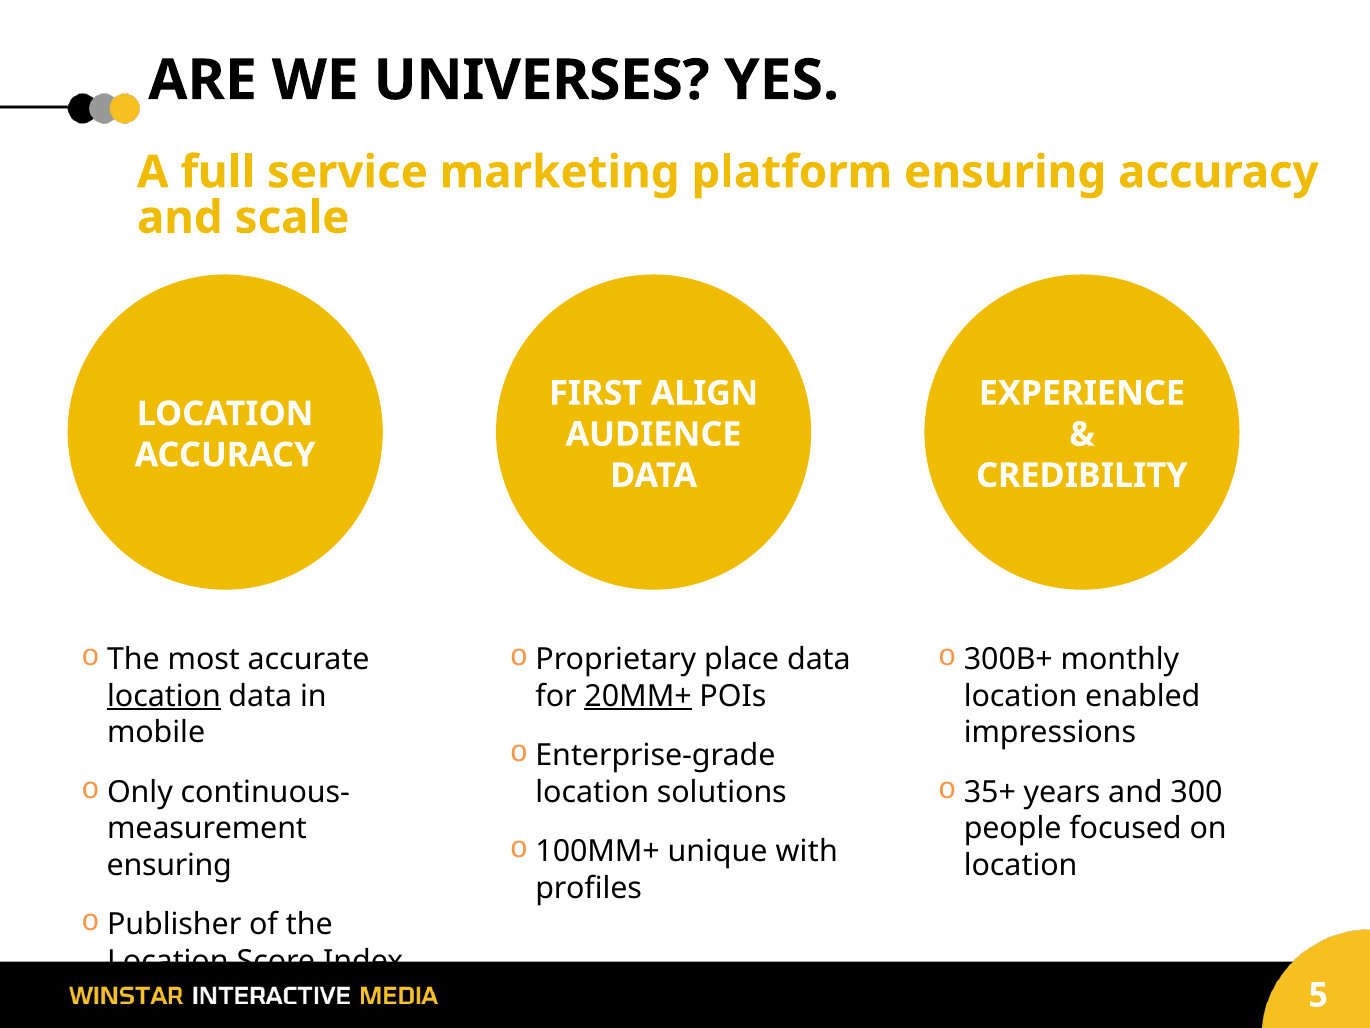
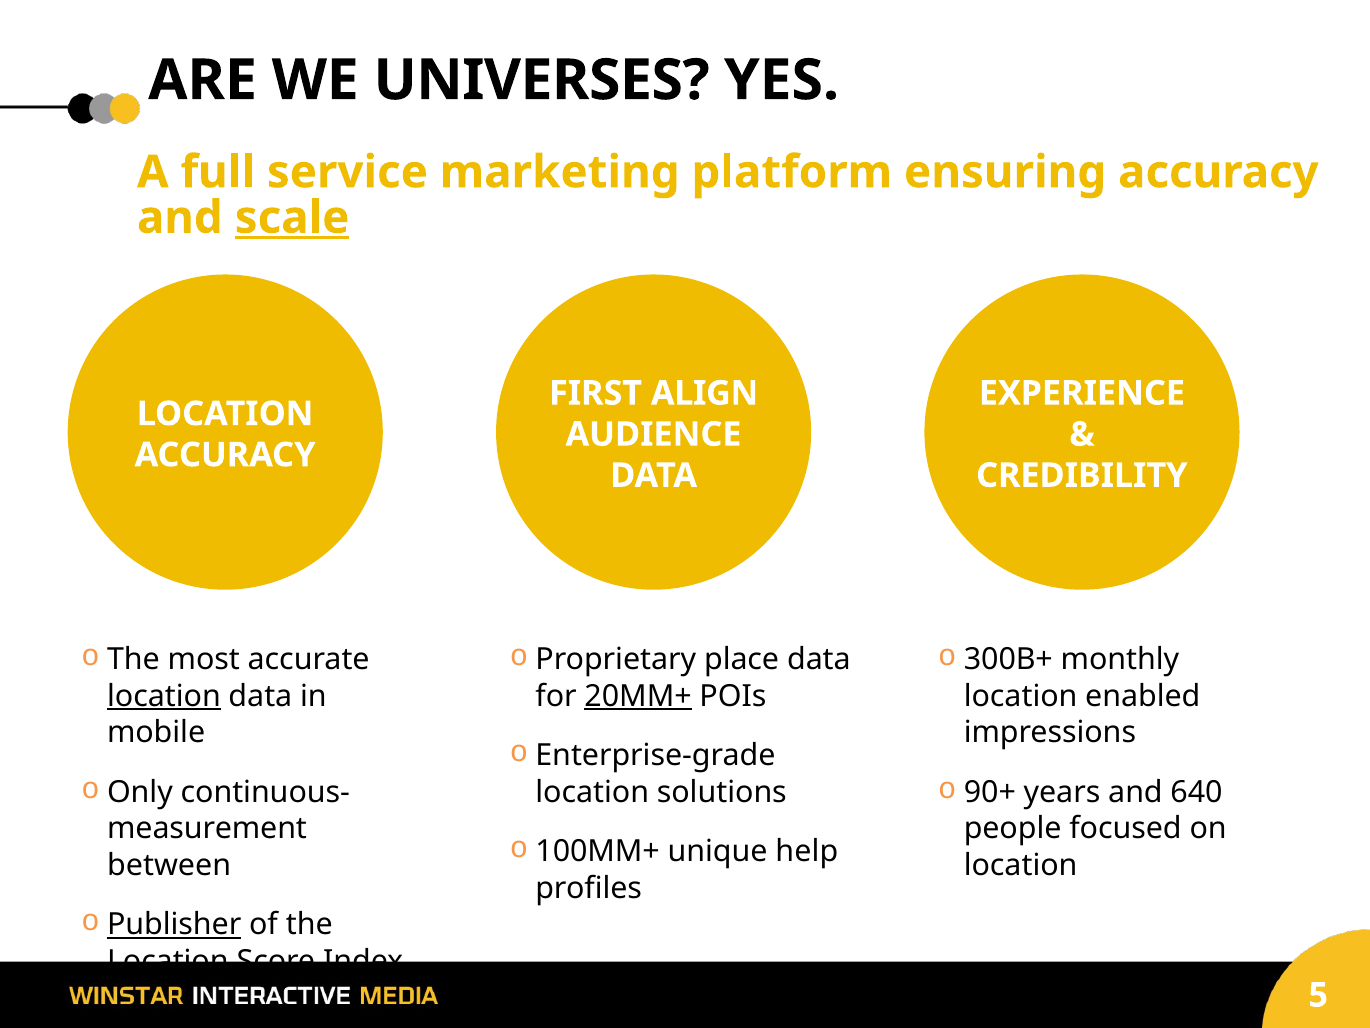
scale underline: none -> present
35+: 35+ -> 90+
300: 300 -> 640
with: with -> help
ensuring at (169, 865): ensuring -> between
Publisher underline: none -> present
